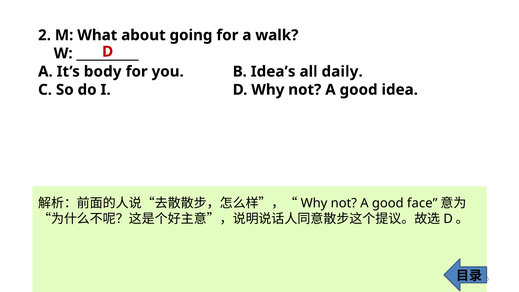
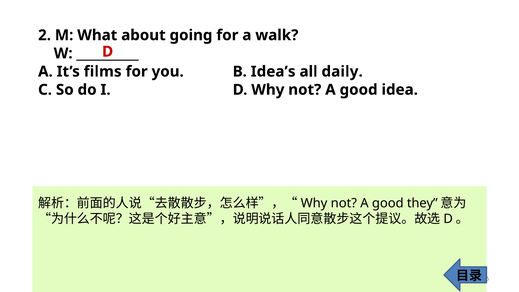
body: body -> films
face: face -> they
